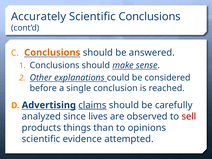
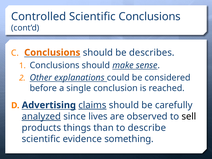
Accurately: Accurately -> Controlled
answered: answered -> describes
analyzed underline: none -> present
sell colour: red -> black
opinions: opinions -> describe
attempted: attempted -> something
